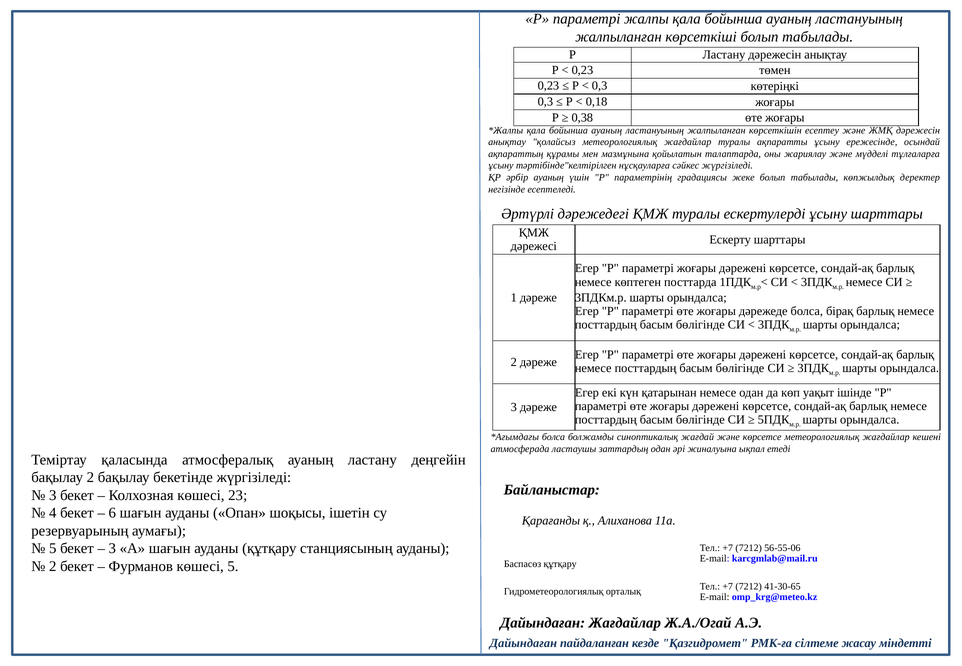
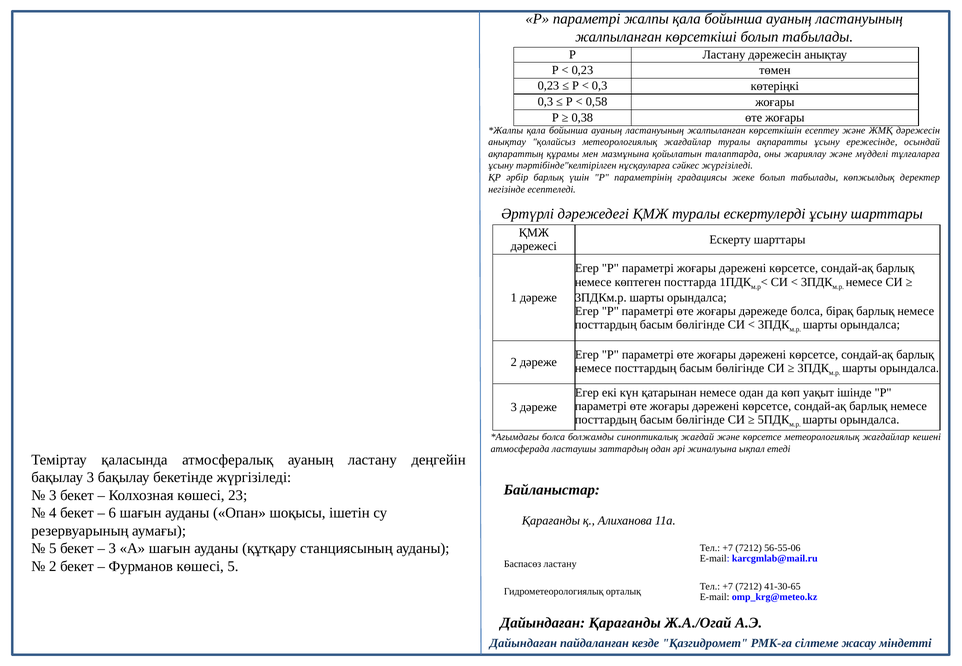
0,18: 0,18 -> 0,58
әрбір ауаның: ауаның -> барлық
бақылау 2: 2 -> 3
Баспасөз құтқару: құтқару -> ластану
Дайындаған Жағдайлар: Жағдайлар -> Қарағанды
